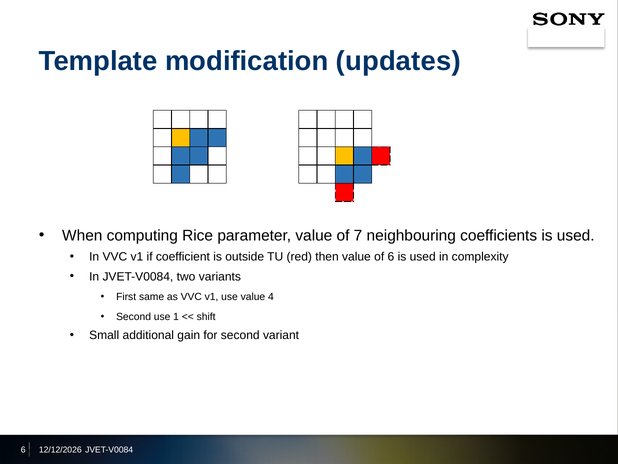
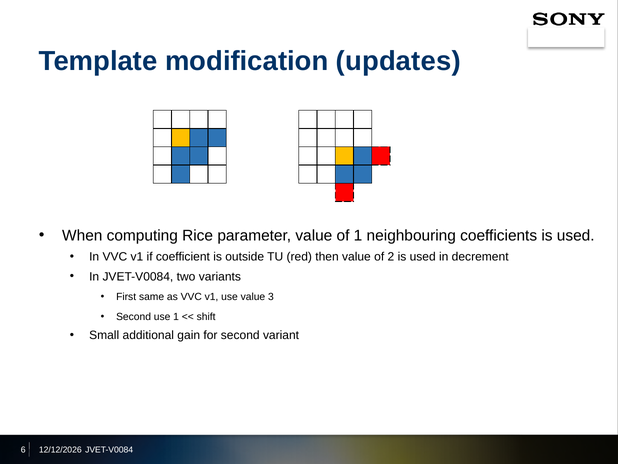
of 7: 7 -> 1
of 6: 6 -> 2
complexity: complexity -> decrement
4: 4 -> 3
